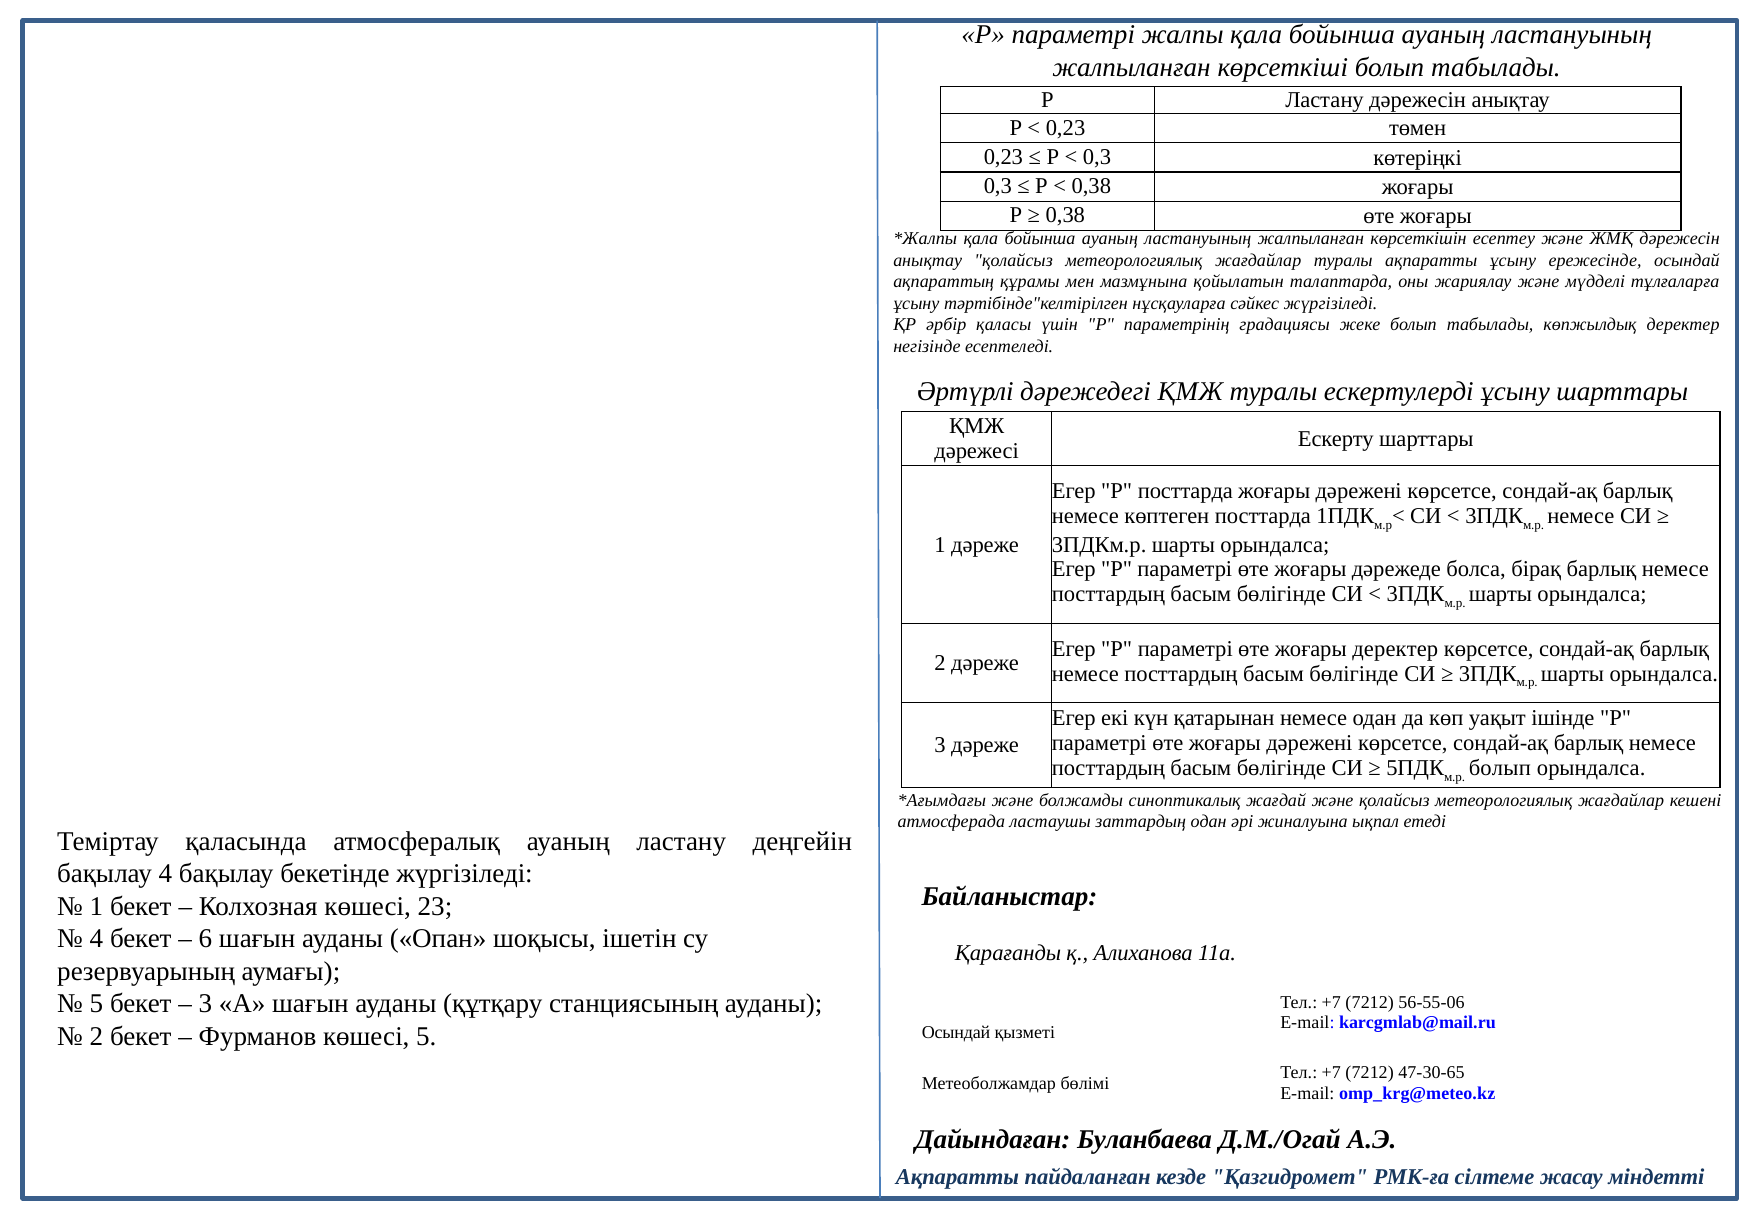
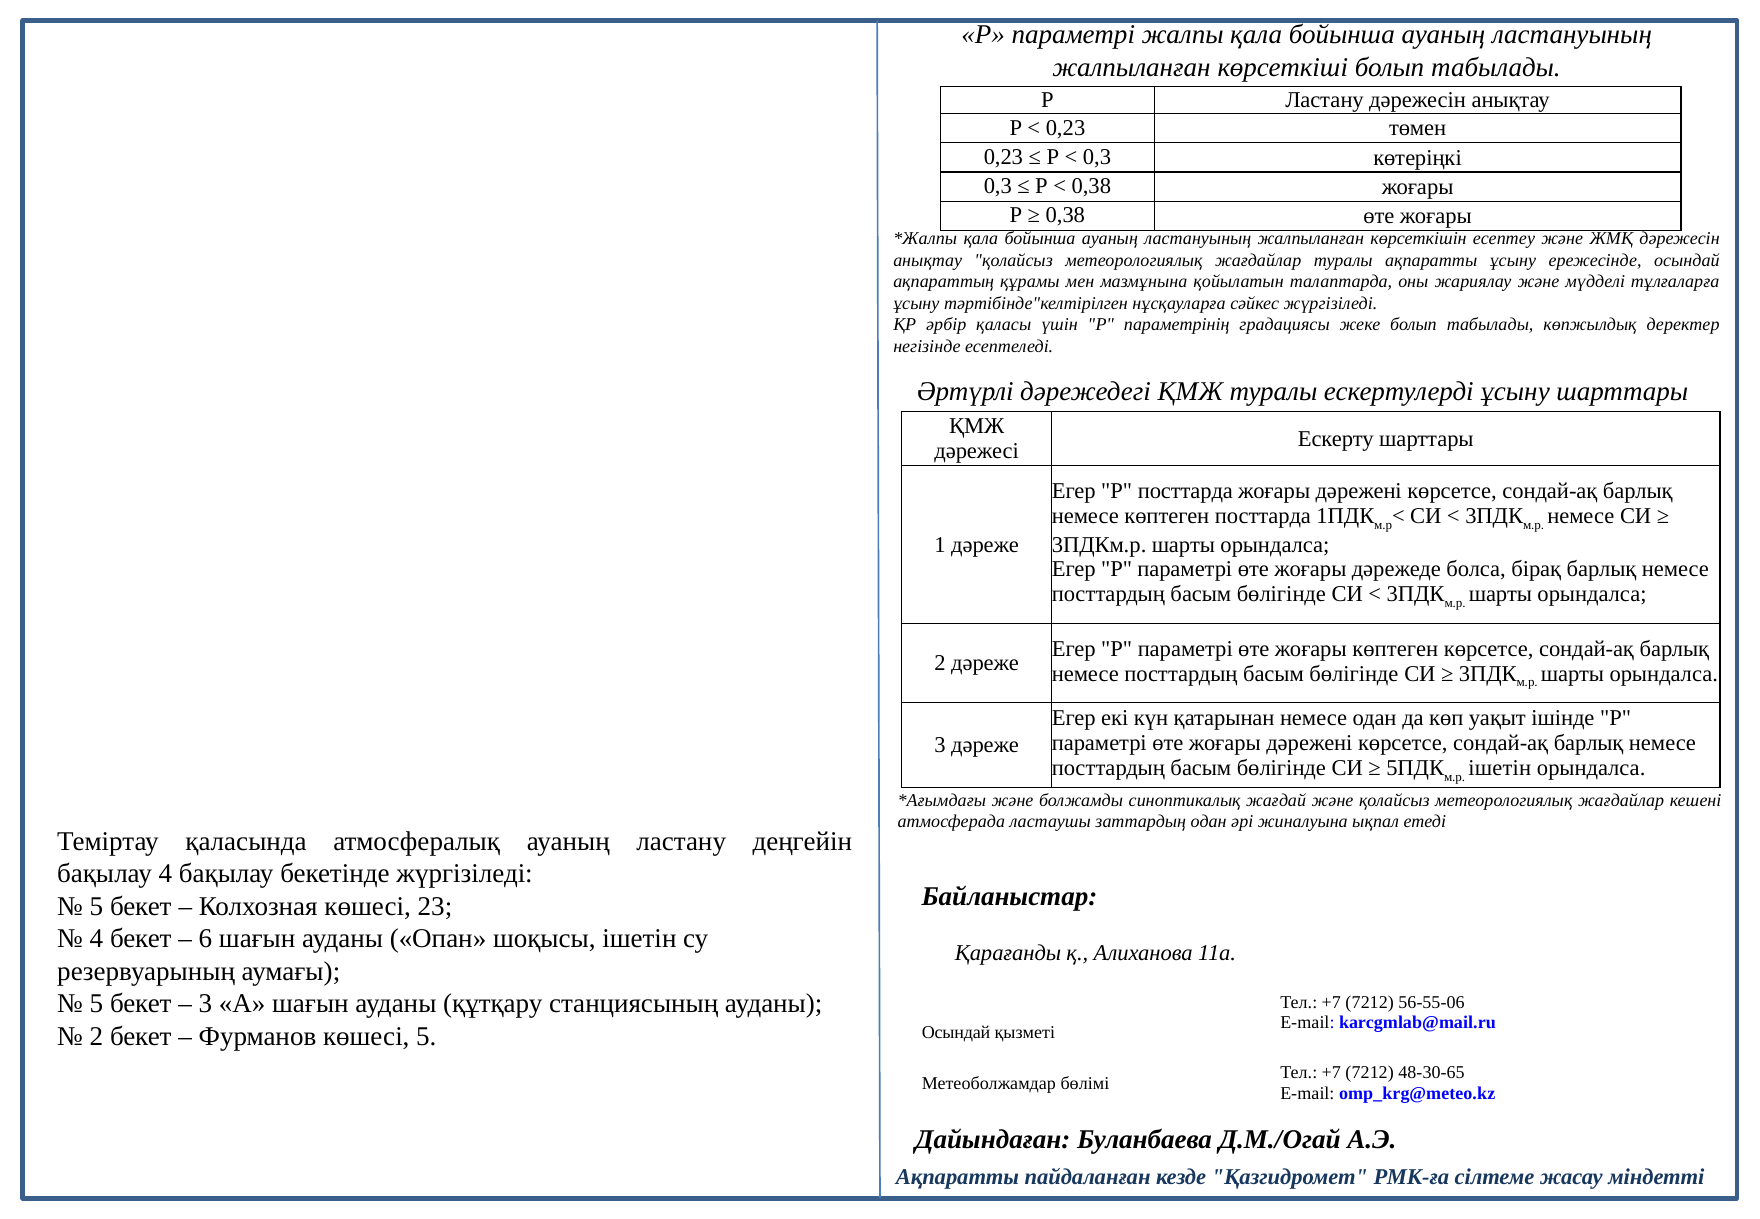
жоғары деректер: деректер -> көптеген
болып at (1500, 768): болып -> ішетін
1 at (97, 906): 1 -> 5
47-30-65: 47-30-65 -> 48-30-65
